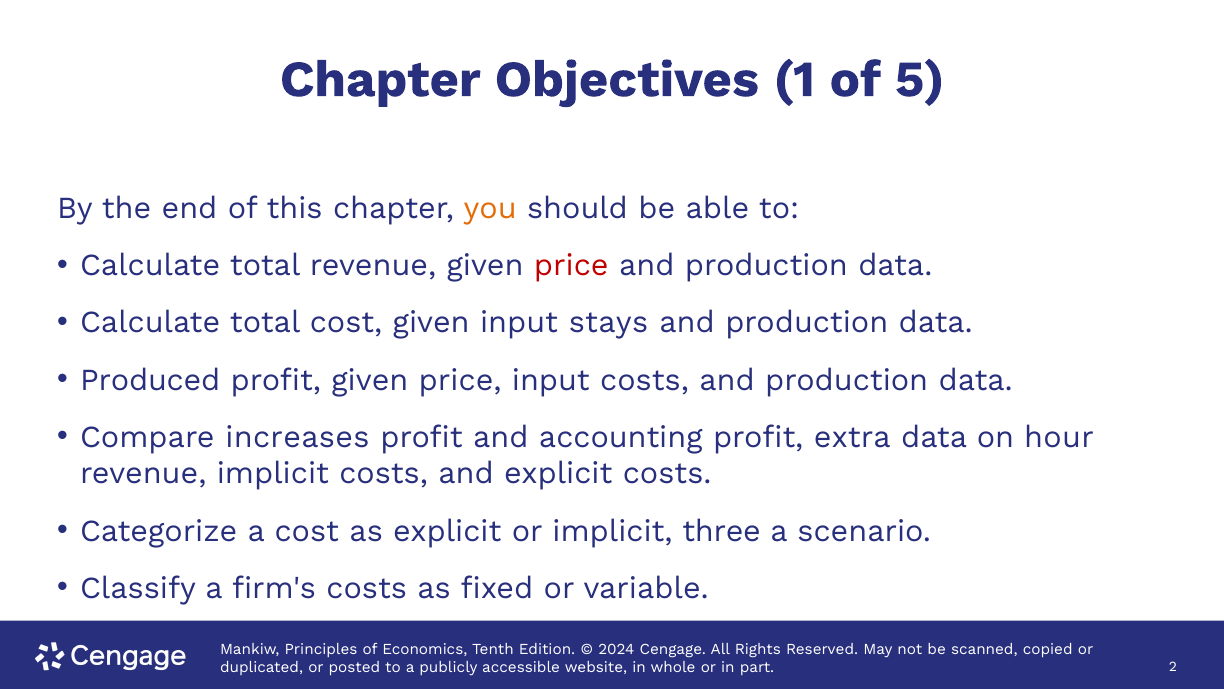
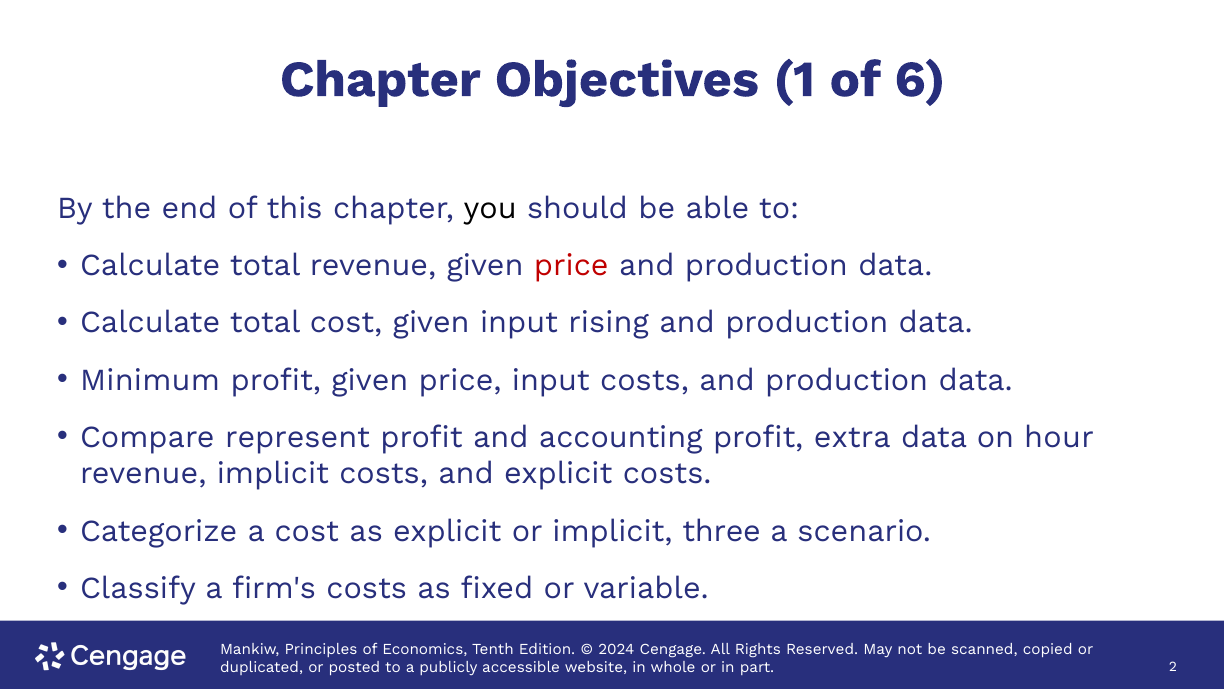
5: 5 -> 6
you colour: orange -> black
stays: stays -> rising
Produced: Produced -> Minimum
increases: increases -> represent
